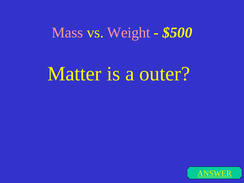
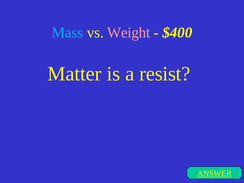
Mass colour: pink -> light blue
$500: $500 -> $400
outer: outer -> resist
